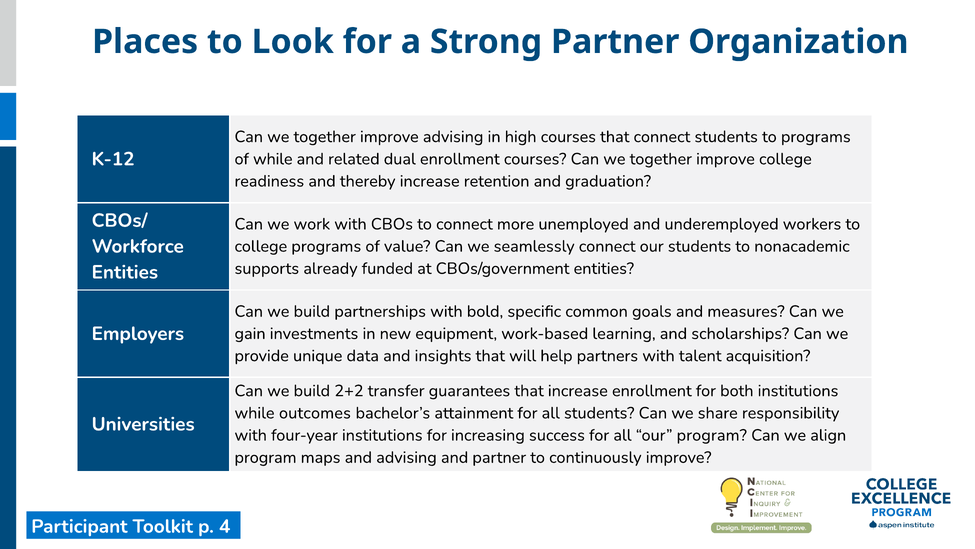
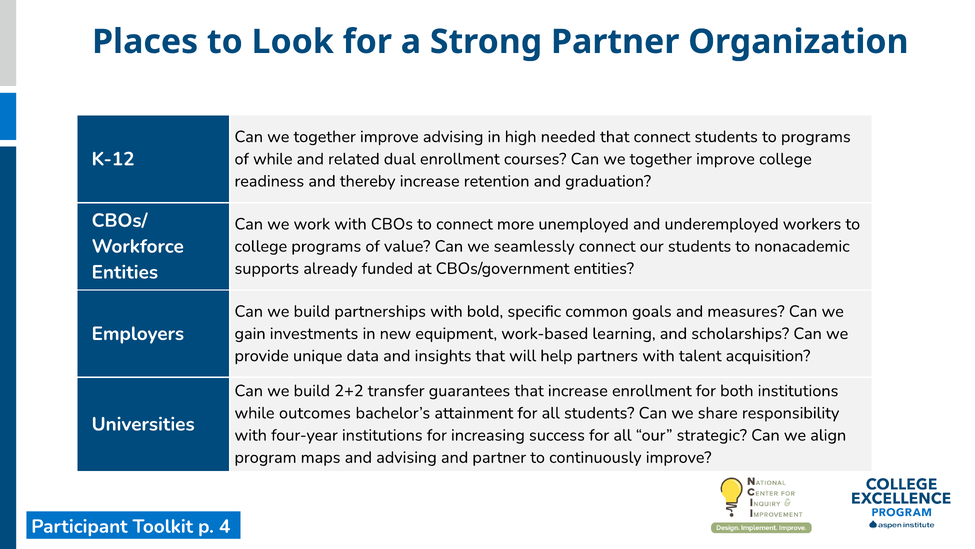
high courses: courses -> needed
our program: program -> strategic
